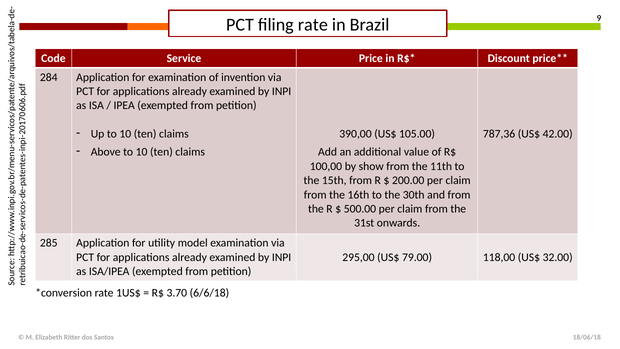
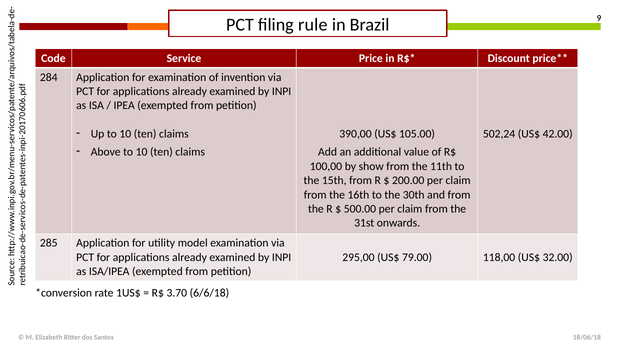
filing rate: rate -> rule
787,36: 787,36 -> 502,24
